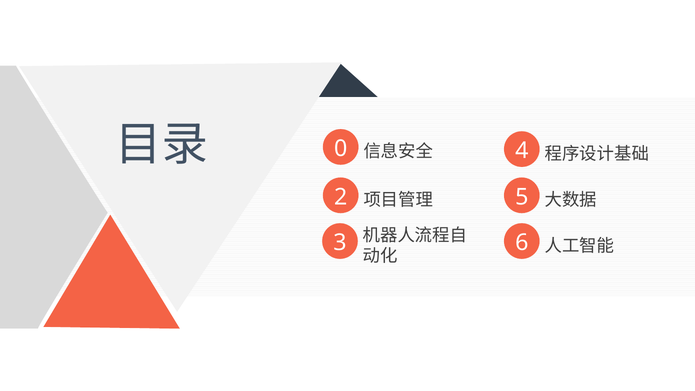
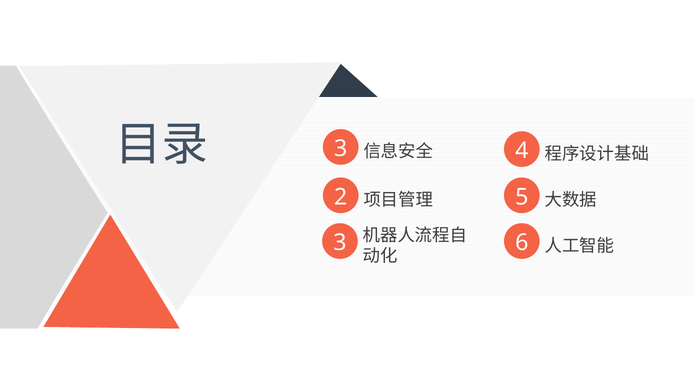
0 at (341, 149): 0 -> 3
